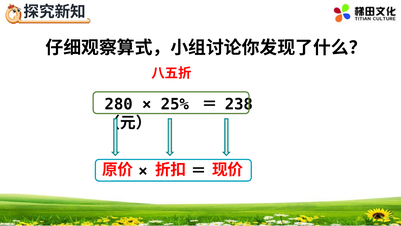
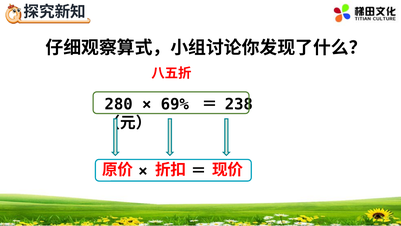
25%: 25% -> 69%
